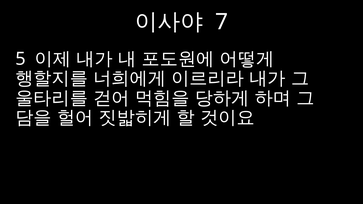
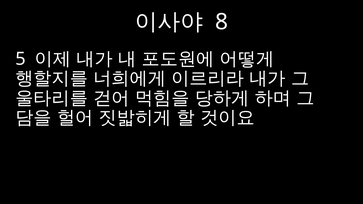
7: 7 -> 8
